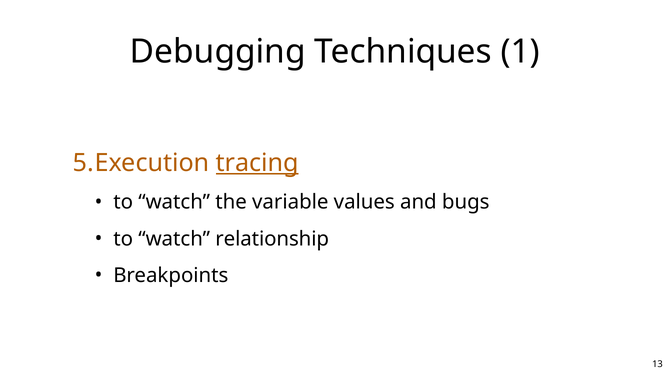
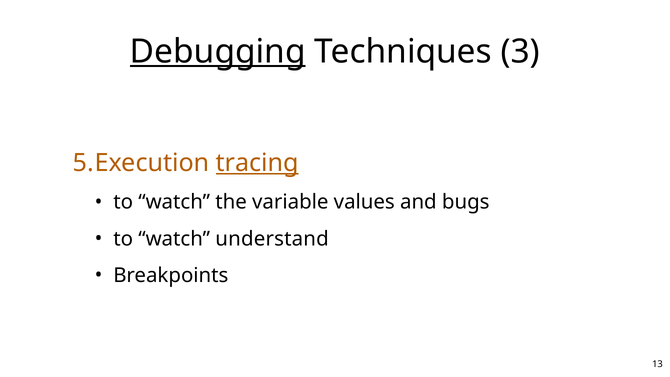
Debugging underline: none -> present
1: 1 -> 3
relationship: relationship -> understand
